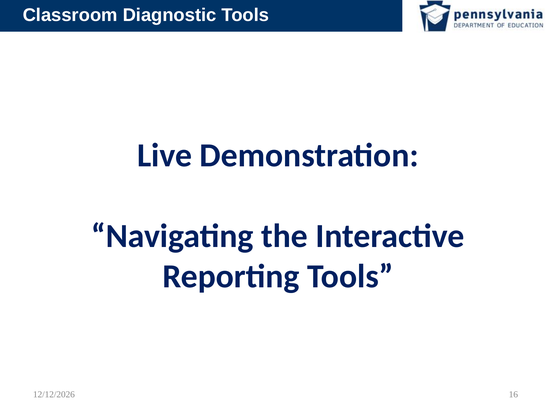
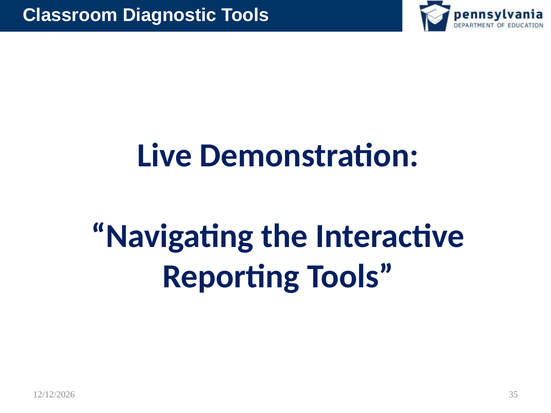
16: 16 -> 35
